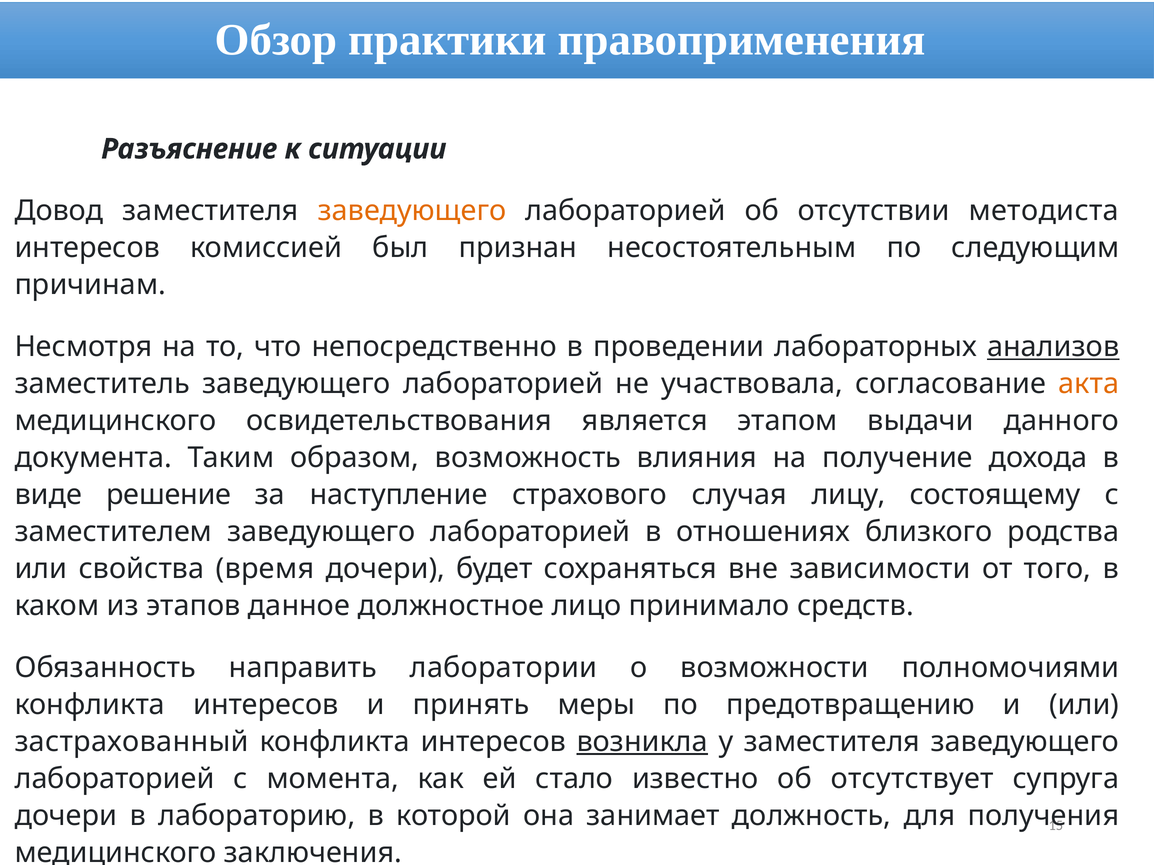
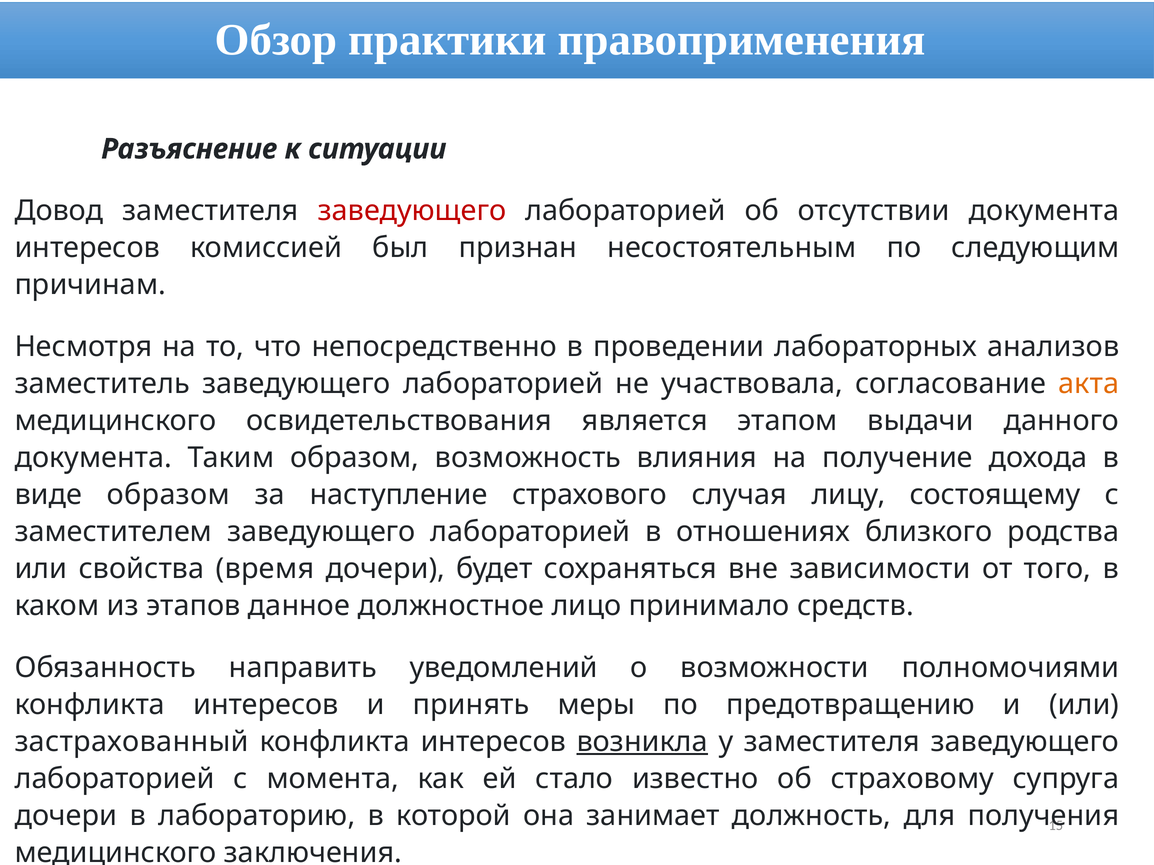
заведующего at (412, 211) colour: orange -> red
отсутствии методиста: методиста -> документа
анализов underline: present -> none
виде решение: решение -> образом
лаборатории: лаборатории -> уведомлений
отсутствует: отсутствует -> страховому
